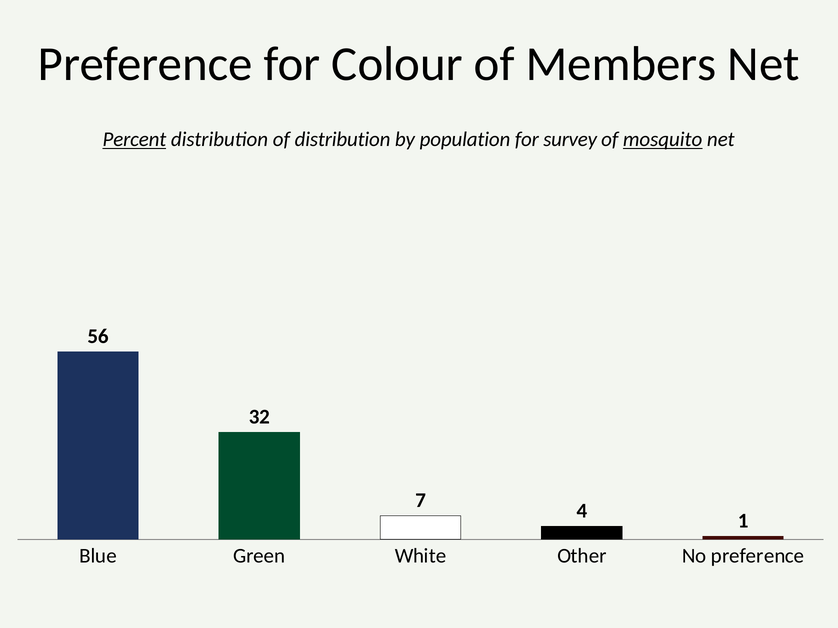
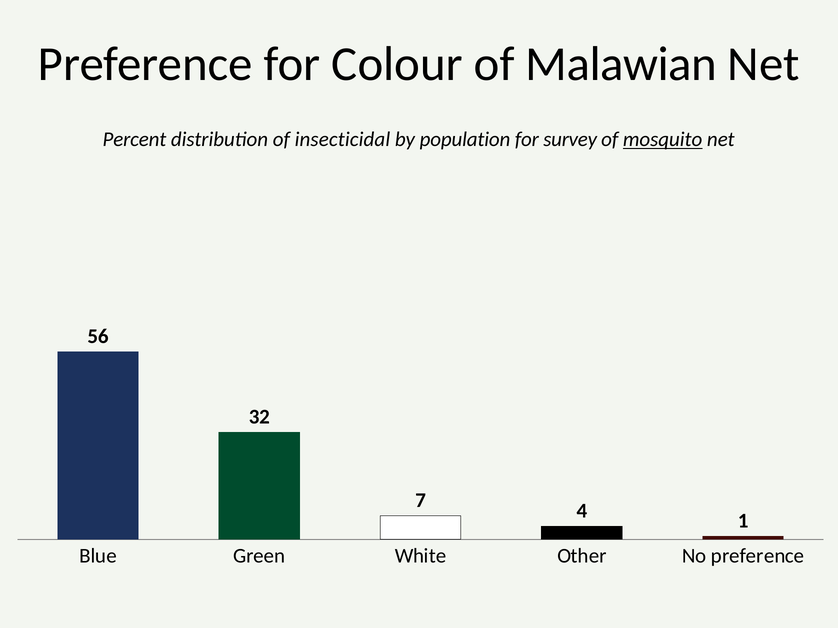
Members: Members -> Malawian
Percent underline: present -> none
of distribution: distribution -> insecticidal
